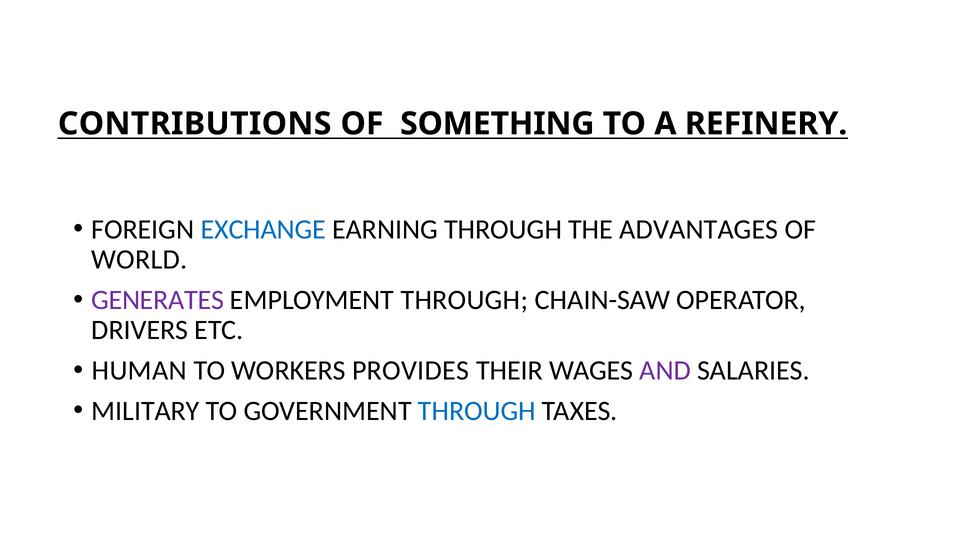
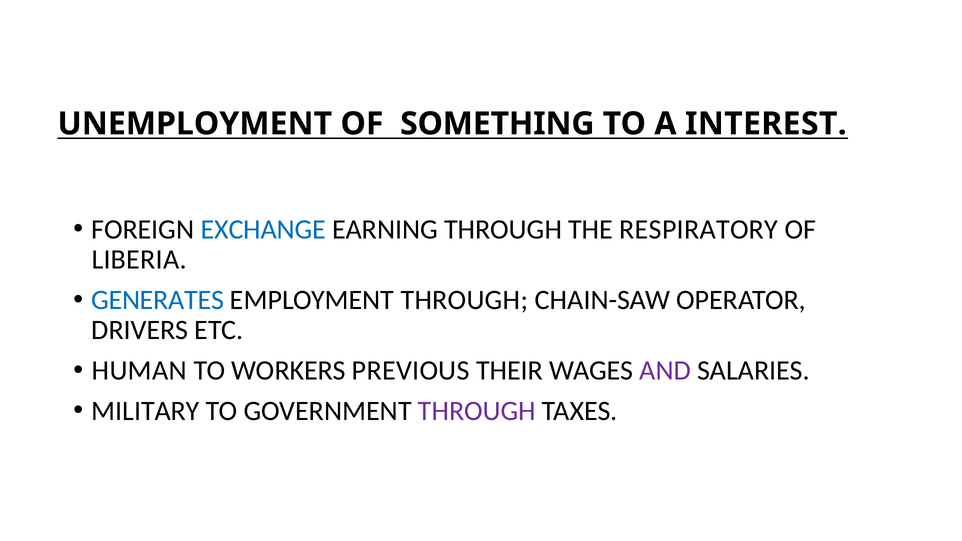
CONTRIBUTIONS: CONTRIBUTIONS -> UNEMPLOYMENT
REFINERY: REFINERY -> INTEREST
ADVANTAGES: ADVANTAGES -> RESPIRATORY
WORLD: WORLD -> LIBERIA
GENERATES colour: purple -> blue
PROVIDES: PROVIDES -> PREVIOUS
THROUGH at (477, 411) colour: blue -> purple
